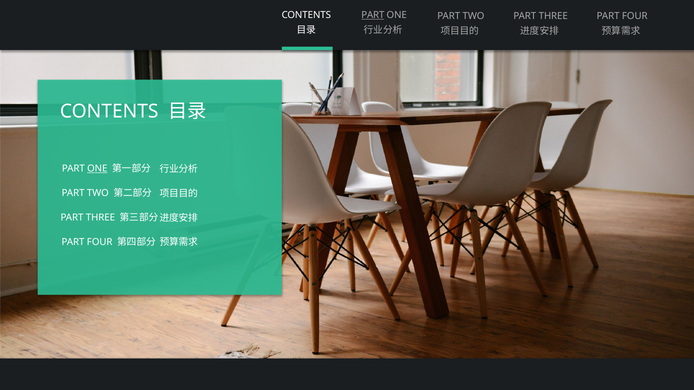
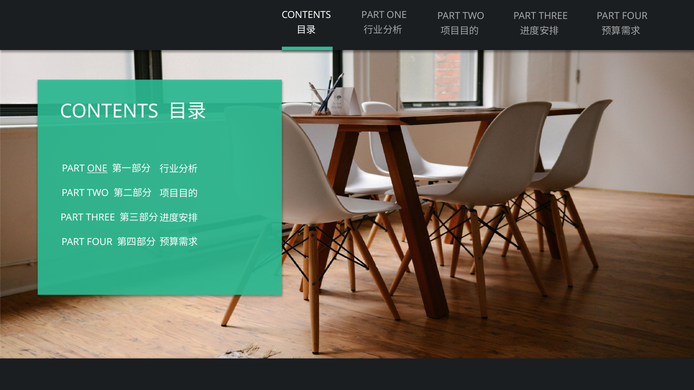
PART at (373, 15) underline: present -> none
